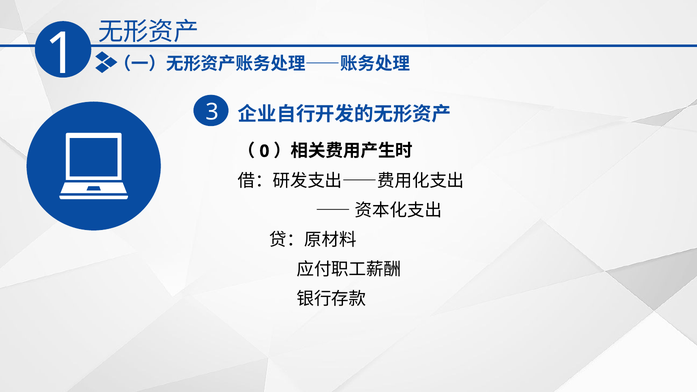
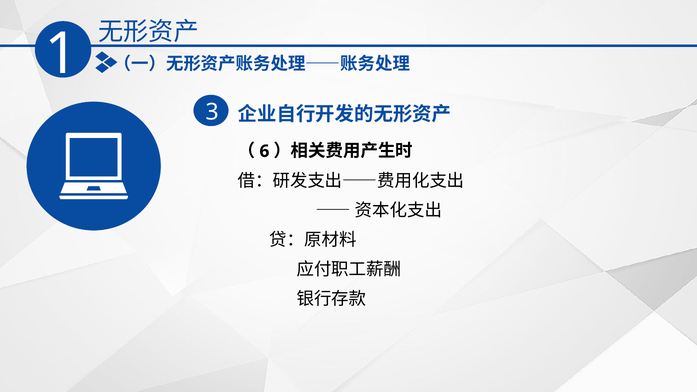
0: 0 -> 6
